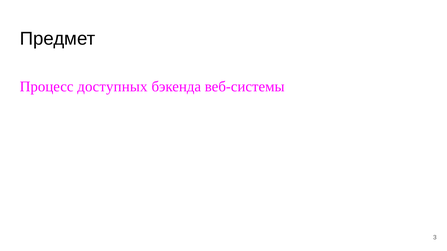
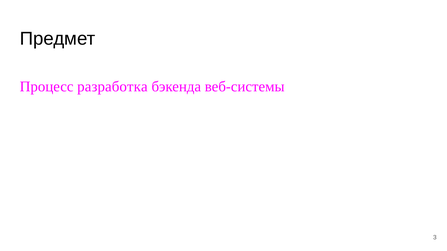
доступных: доступных -> разработка
